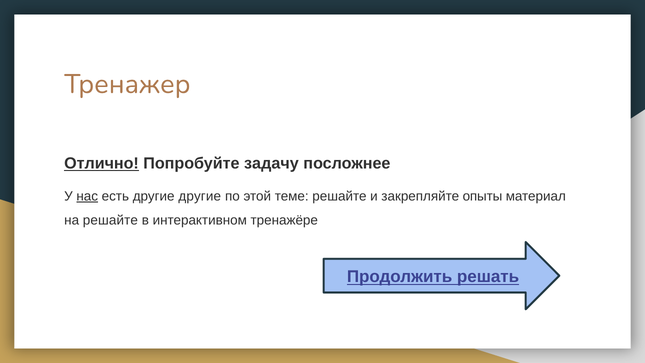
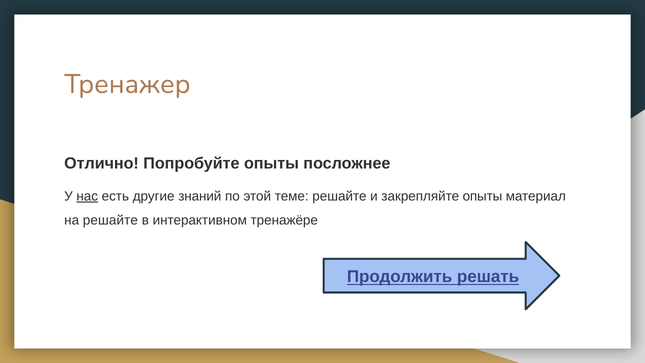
Отлично underline: present -> none
Попробуйте задачу: задачу -> опыты
другие другие: другие -> знаний
